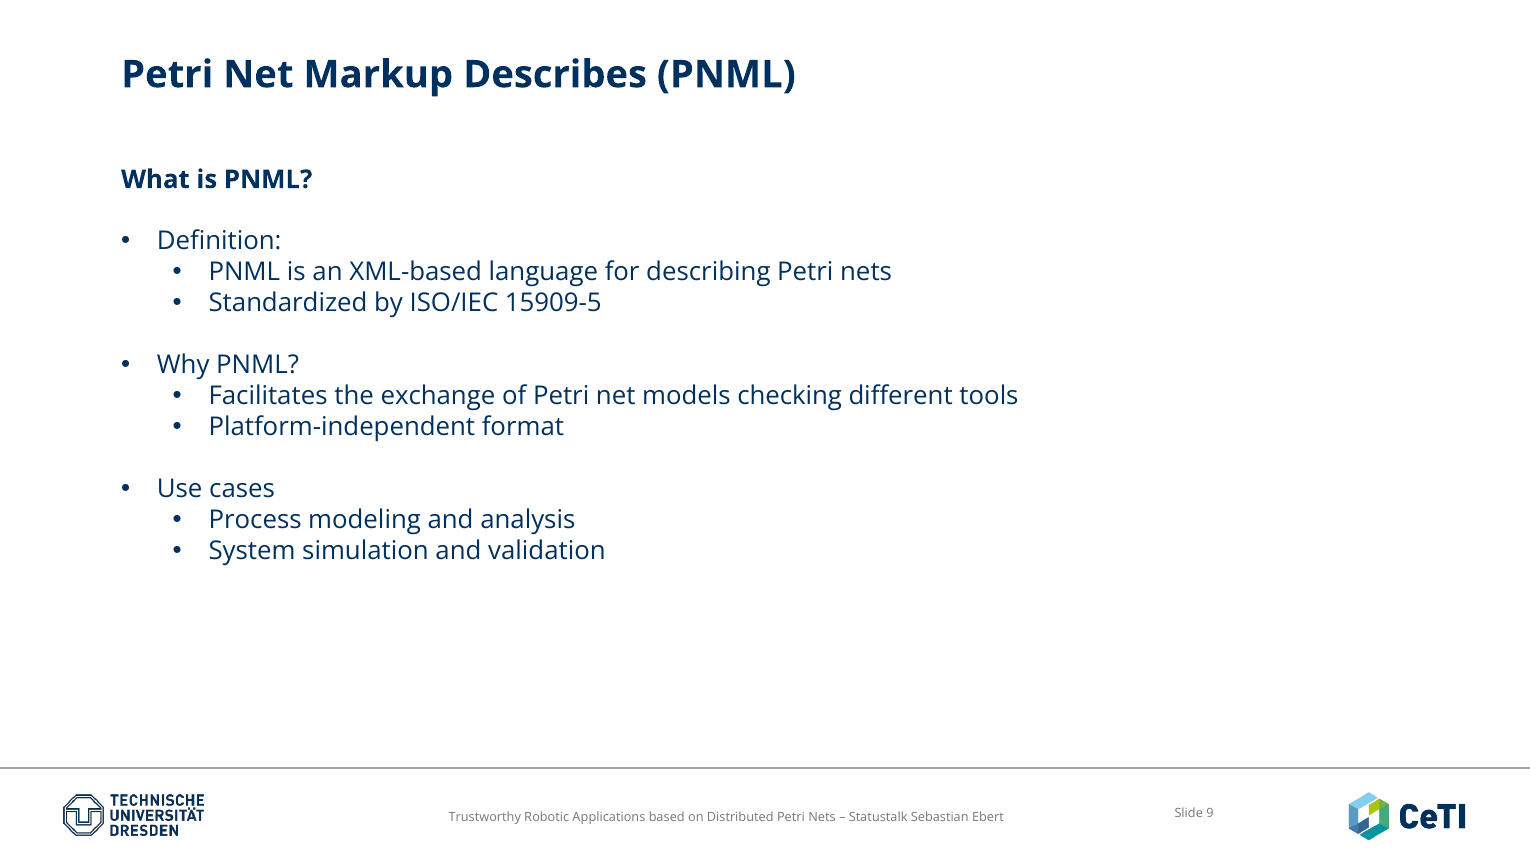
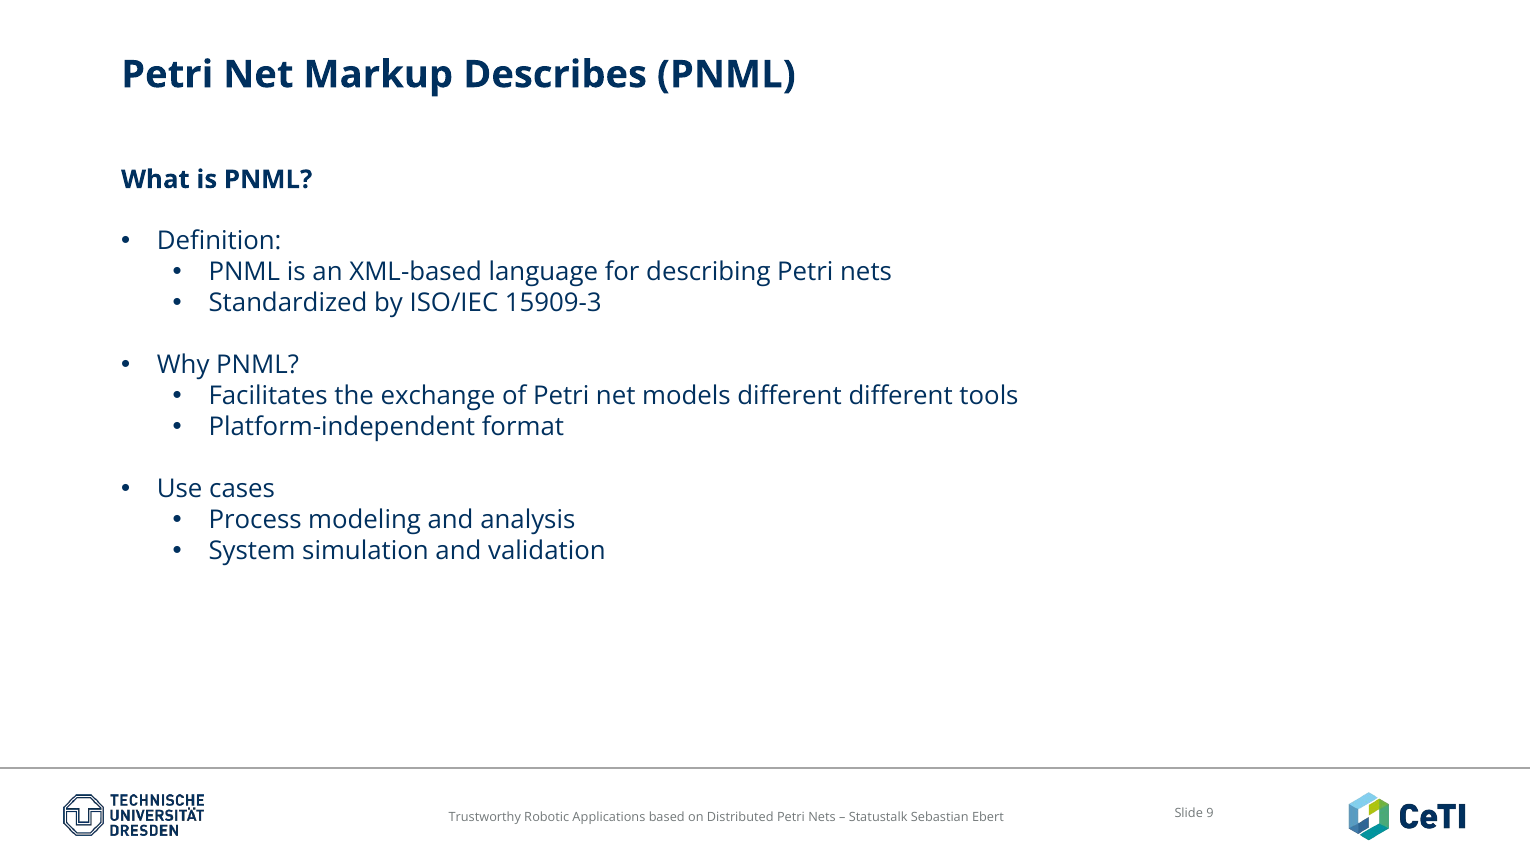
15909-5: 15909-5 -> 15909-3
models checking: checking -> different
